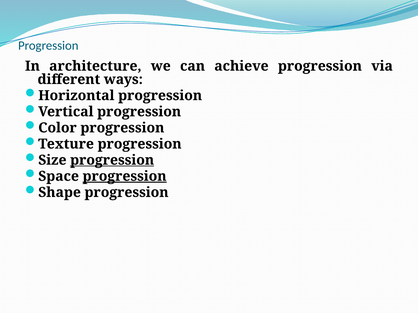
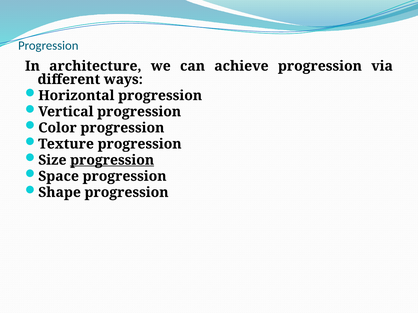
progression at (125, 176) underline: present -> none
